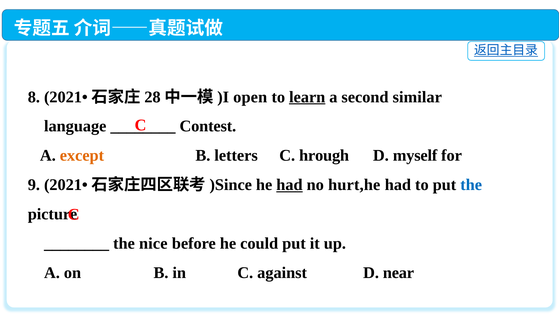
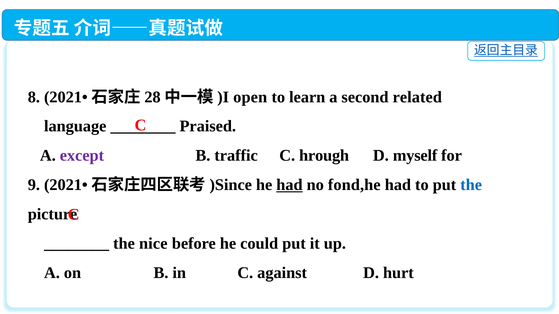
learn underline: present -> none
similar: similar -> related
Contest: Contest -> Praised
except colour: orange -> purple
letters: letters -> traffic
hurt,he: hurt,he -> fond,he
near: near -> hurt
